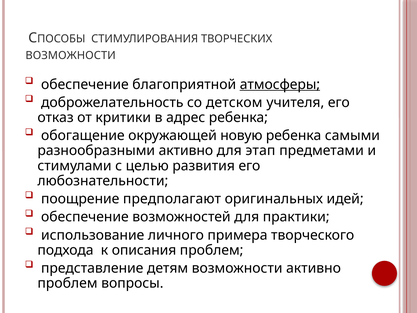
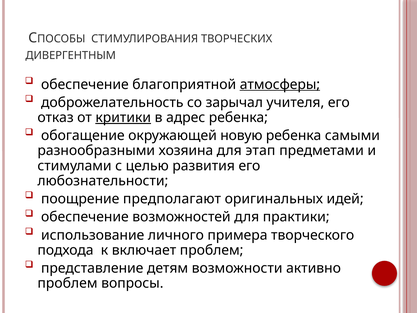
ВОЗМОЖНОСТИ at (71, 55): ВОЗМОЖНОСТИ -> ДИВЕРГЕНТНЫМ
детском: детском -> зарычал
критики underline: none -> present
разнообразными активно: активно -> хозяина
описания: описания -> включает
